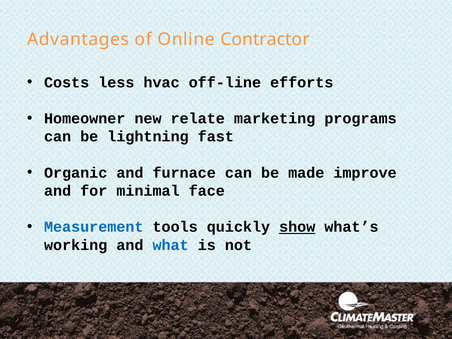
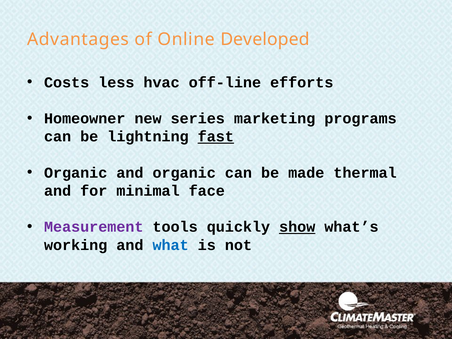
Contractor: Contractor -> Developed
relate: relate -> series
fast underline: none -> present
and furnace: furnace -> organic
improve: improve -> thermal
Measurement colour: blue -> purple
